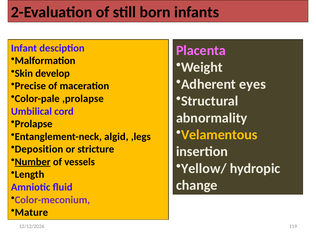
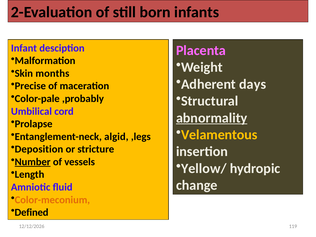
develop: develop -> months
eyes: eyes -> days
,prolapse: ,prolapse -> ,probably
abnormality underline: none -> present
Color-meconium colour: purple -> orange
Mature: Mature -> Defined
